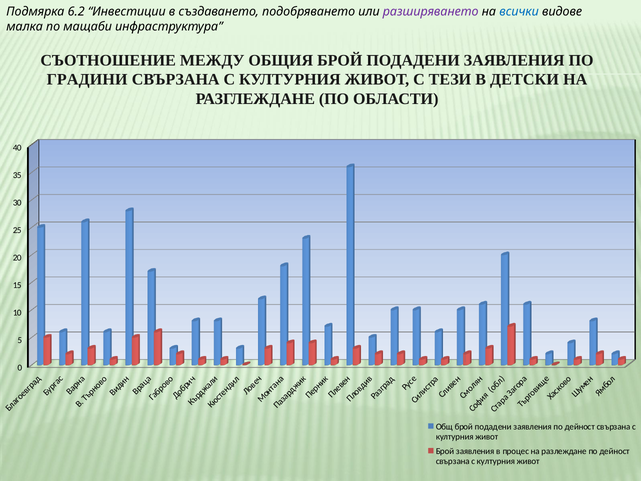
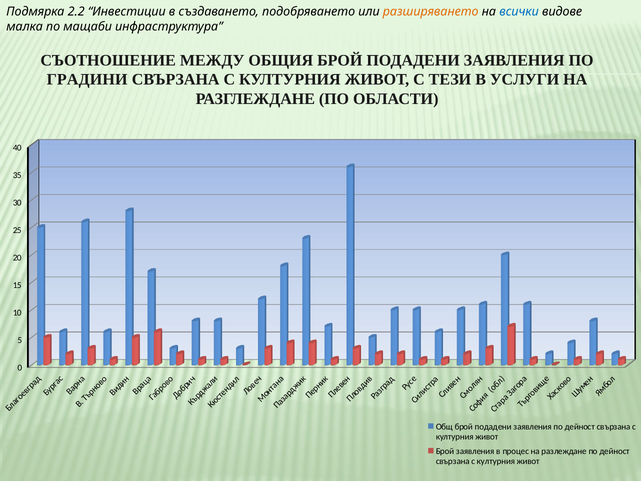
6.2: 6.2 -> 2.2
разширяването colour: purple -> orange
ДЕТСКИ: ДЕТСКИ -> УСЛУГИ
